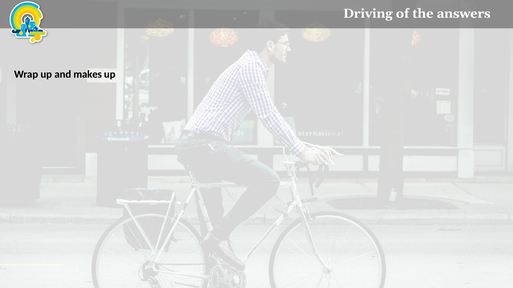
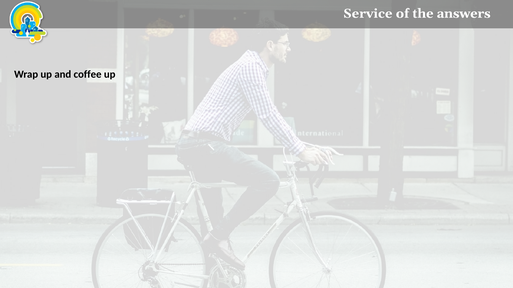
Driving: Driving -> Service
makes: makes -> coffee
